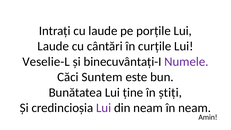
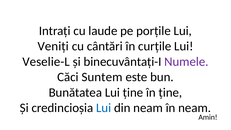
Laude at (53, 46): Laude -> Veniți
în știți: știți -> ține
Lui at (104, 108) colour: purple -> blue
